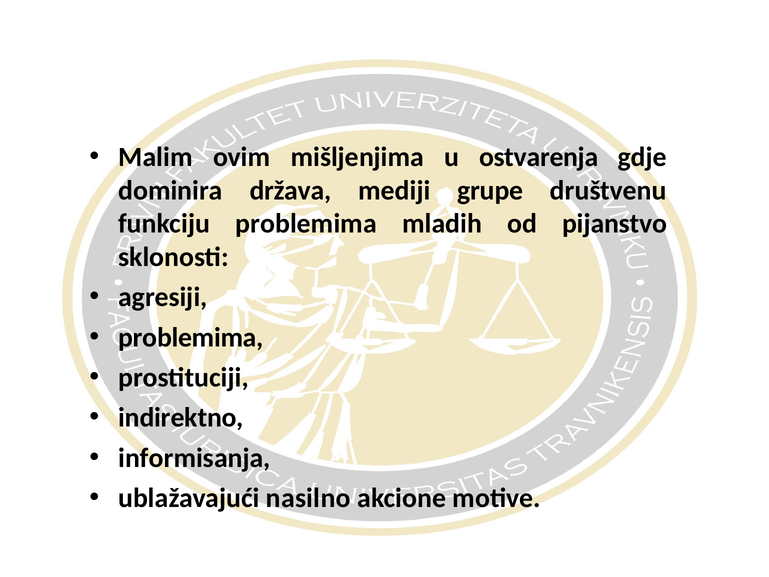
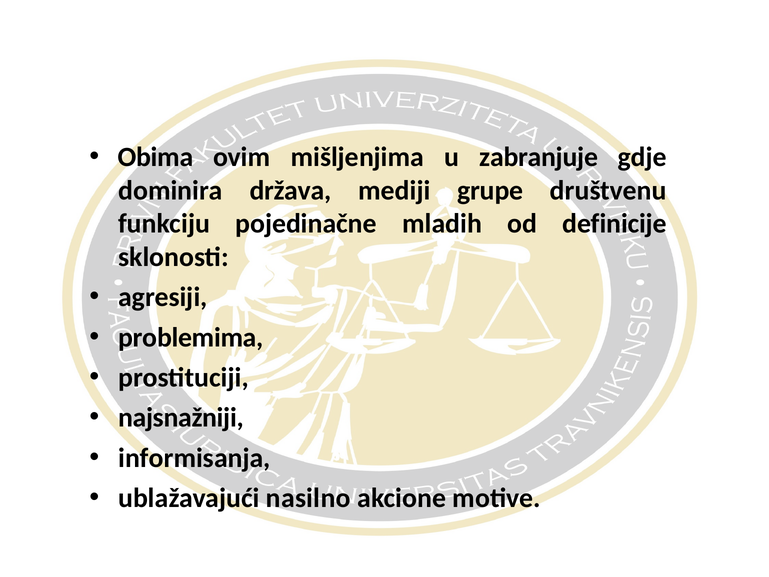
Malim: Malim -> Obima
ostvarenja: ostvarenja -> zabranjuje
funkciju problemima: problemima -> pojedinačne
pijanstvo: pijanstvo -> definicije
indirektno: indirektno -> najsnažniji
